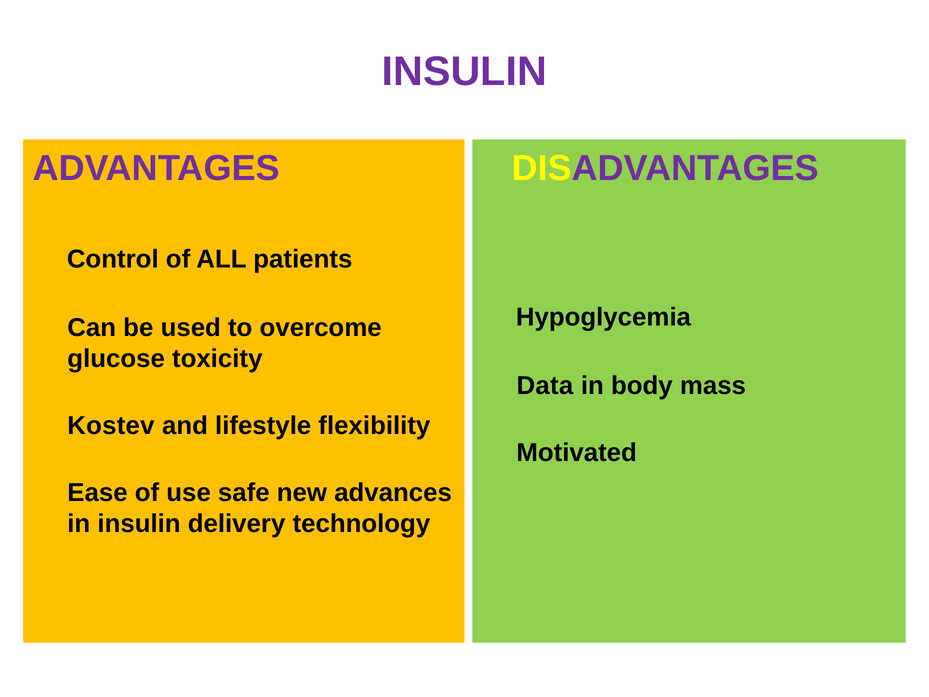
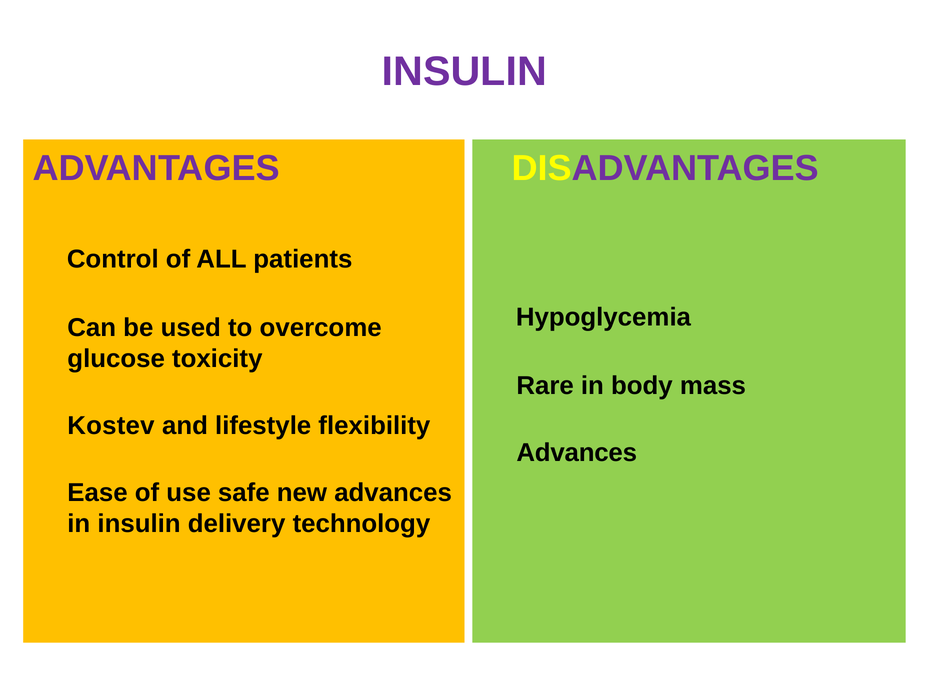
Data: Data -> Rare
Motivated at (577, 453): Motivated -> Advances
